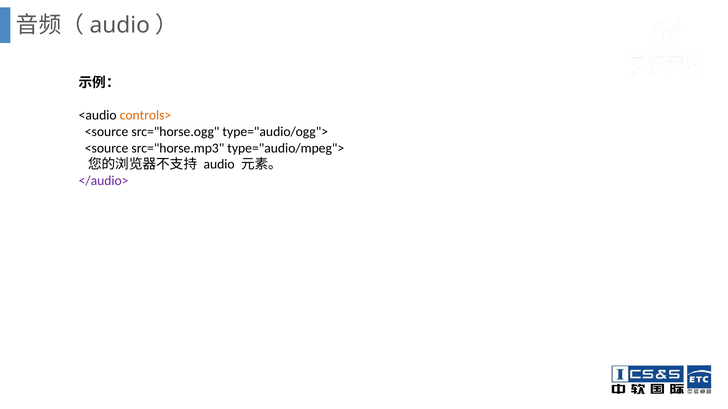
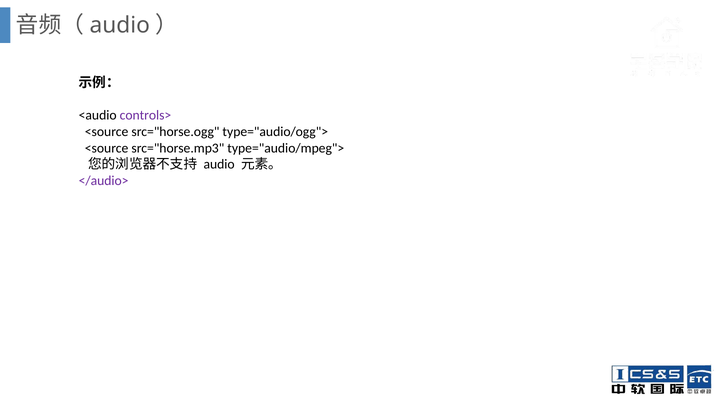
controls> colour: orange -> purple
